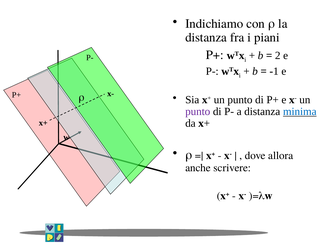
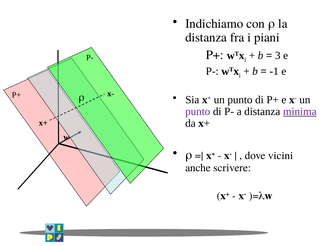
2: 2 -> 3
minima colour: blue -> purple
allora: allora -> vicini
